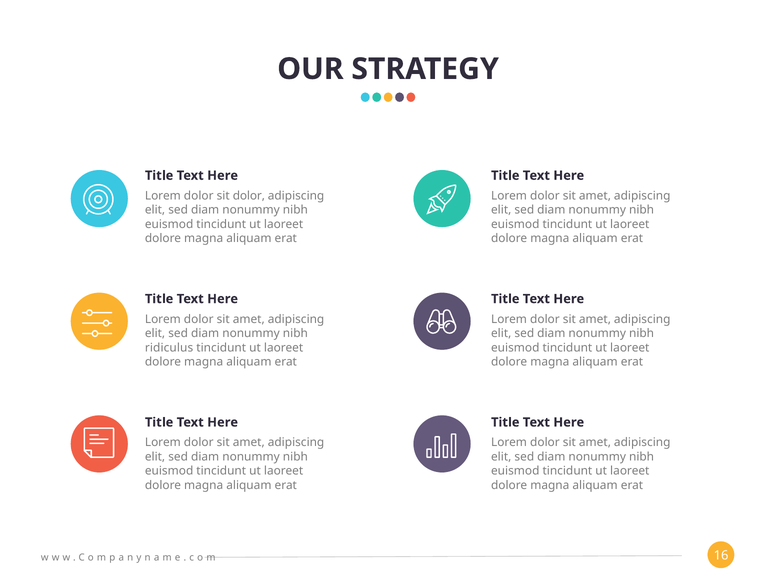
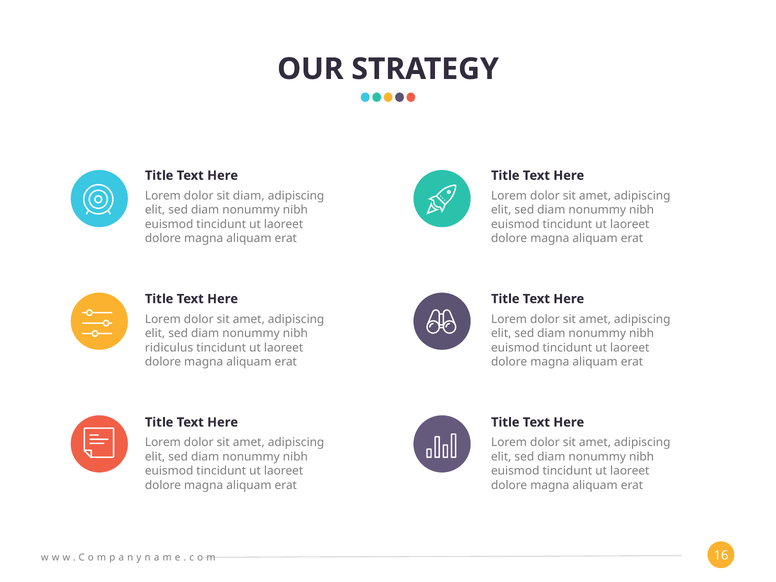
sit dolor: dolor -> diam
